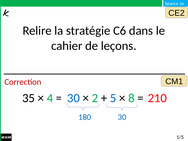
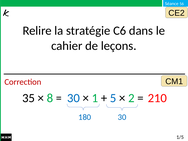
4: 4 -> 8
2: 2 -> 1
8: 8 -> 2
